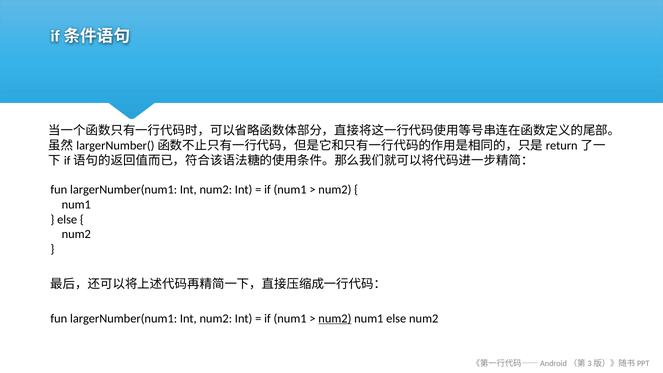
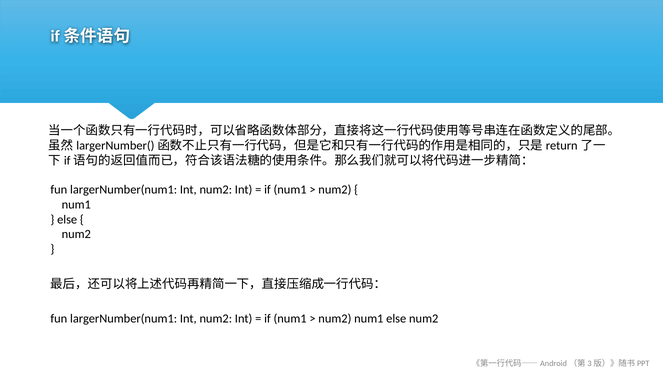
num2 at (335, 318) underline: present -> none
